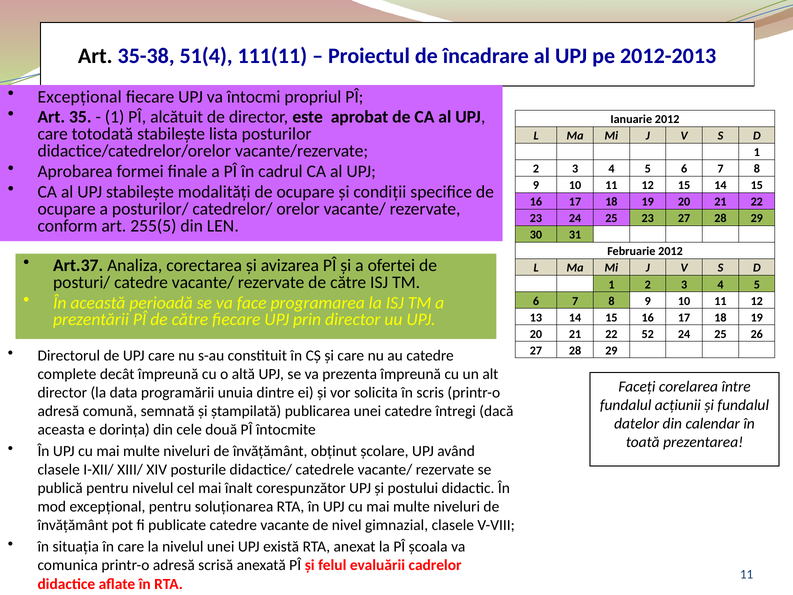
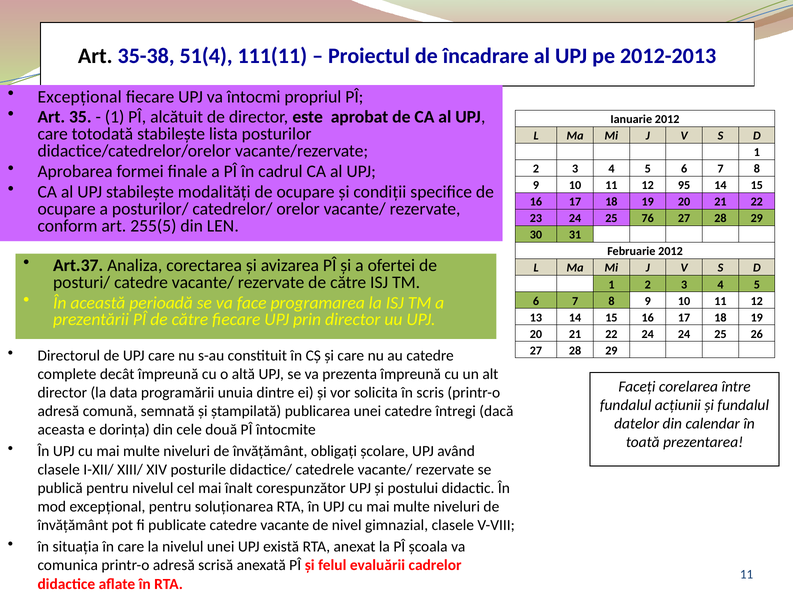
12 15: 15 -> 95
25 23: 23 -> 76
22 52: 52 -> 24
obţinut: obţinut -> obligaţi
